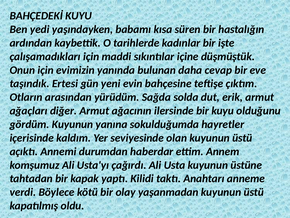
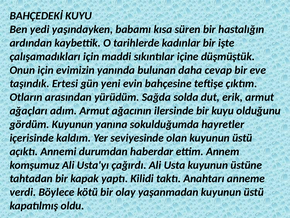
diğer: diğer -> adım
